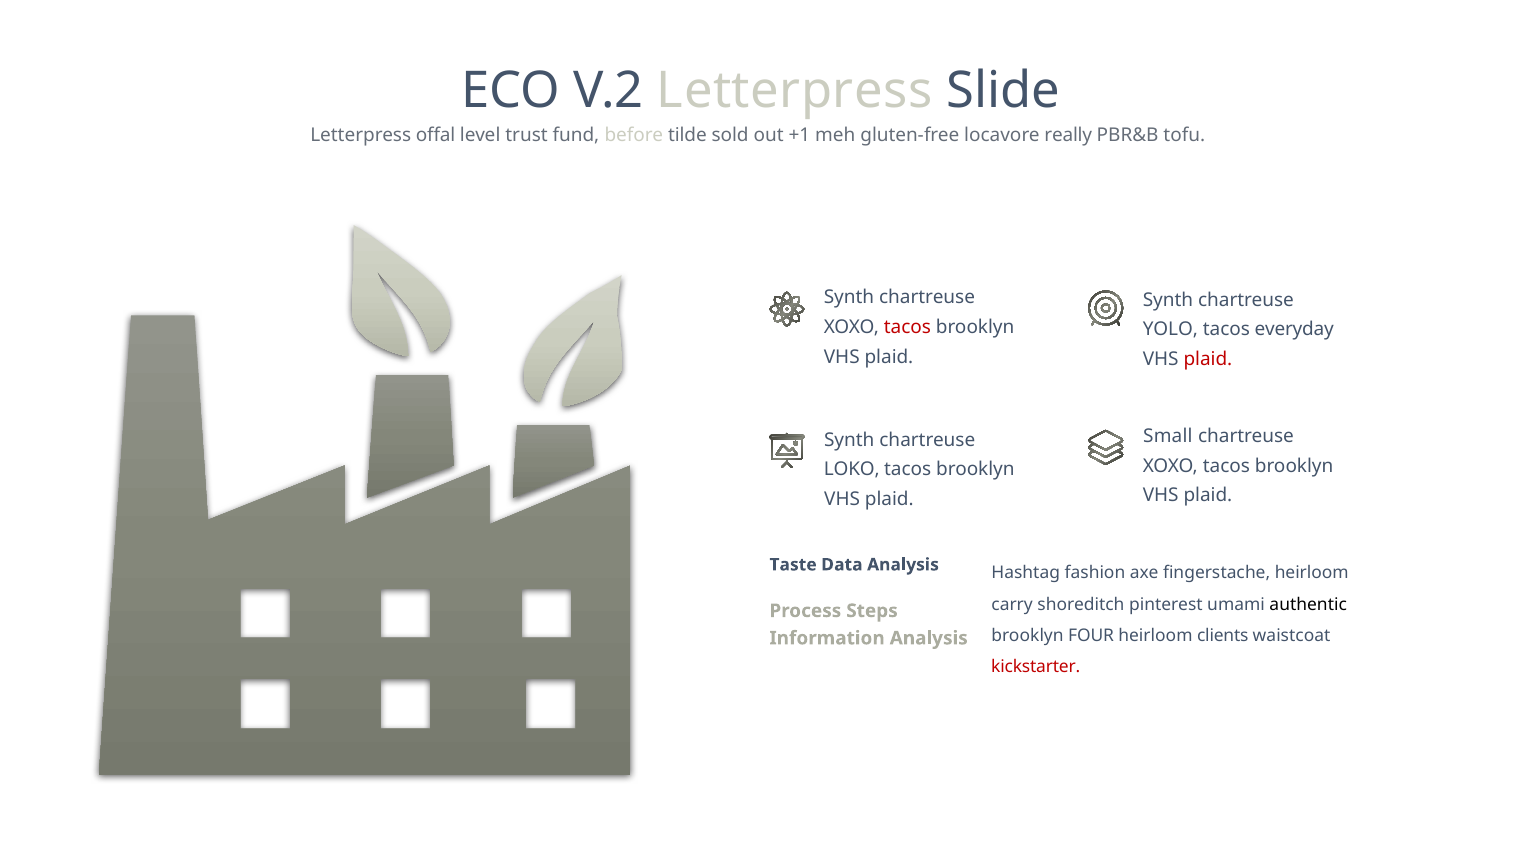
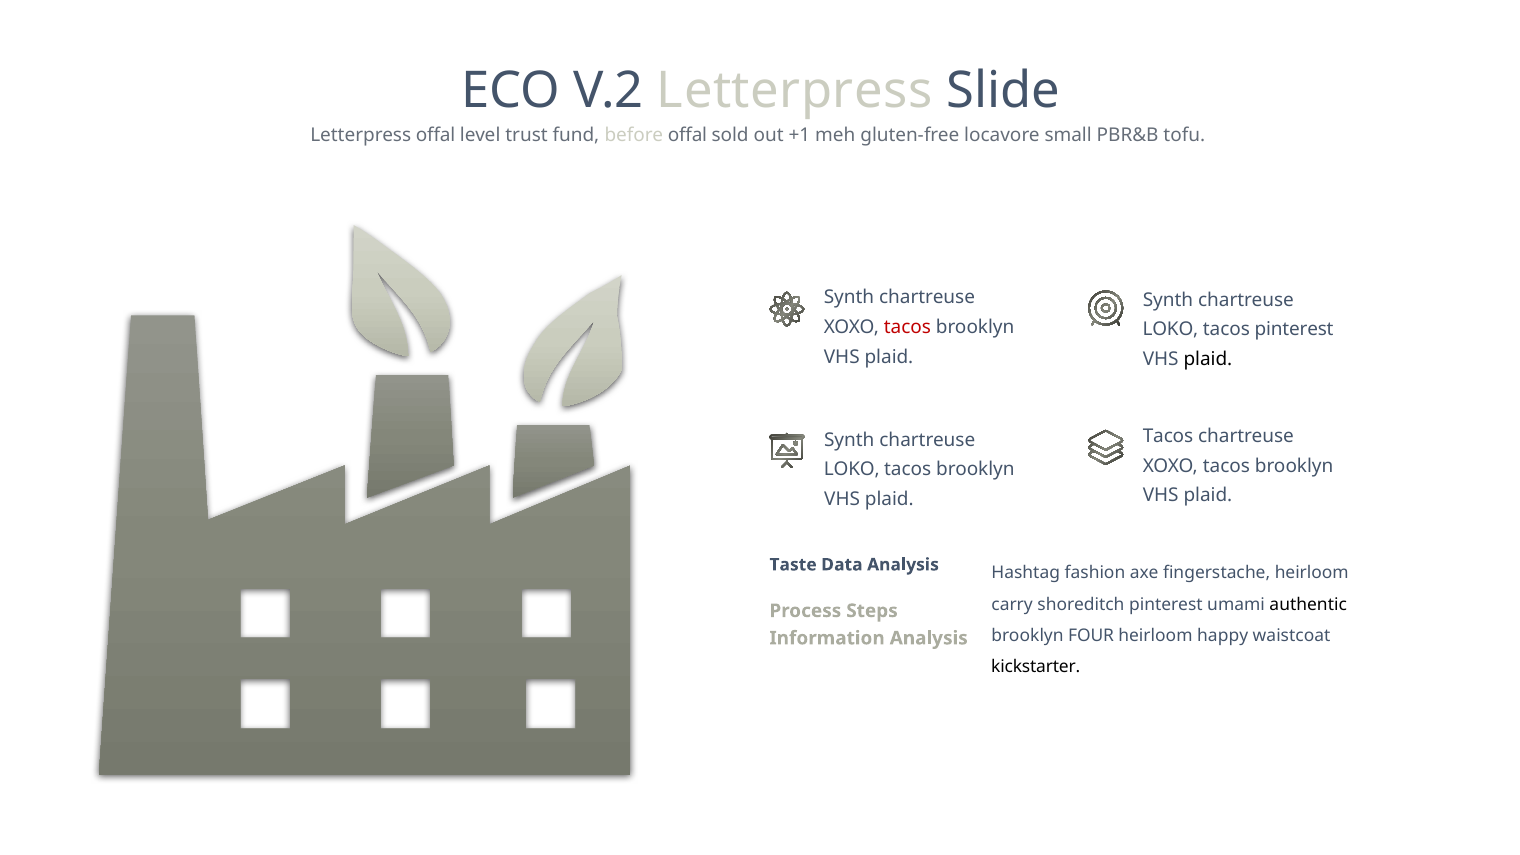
before tilde: tilde -> offal
really: really -> small
YOLO at (1170, 330): YOLO -> LOKO
tacos everyday: everyday -> pinterest
plaid at (1208, 359) colour: red -> black
Small at (1168, 436): Small -> Tacos
clients: clients -> happy
kickstarter colour: red -> black
